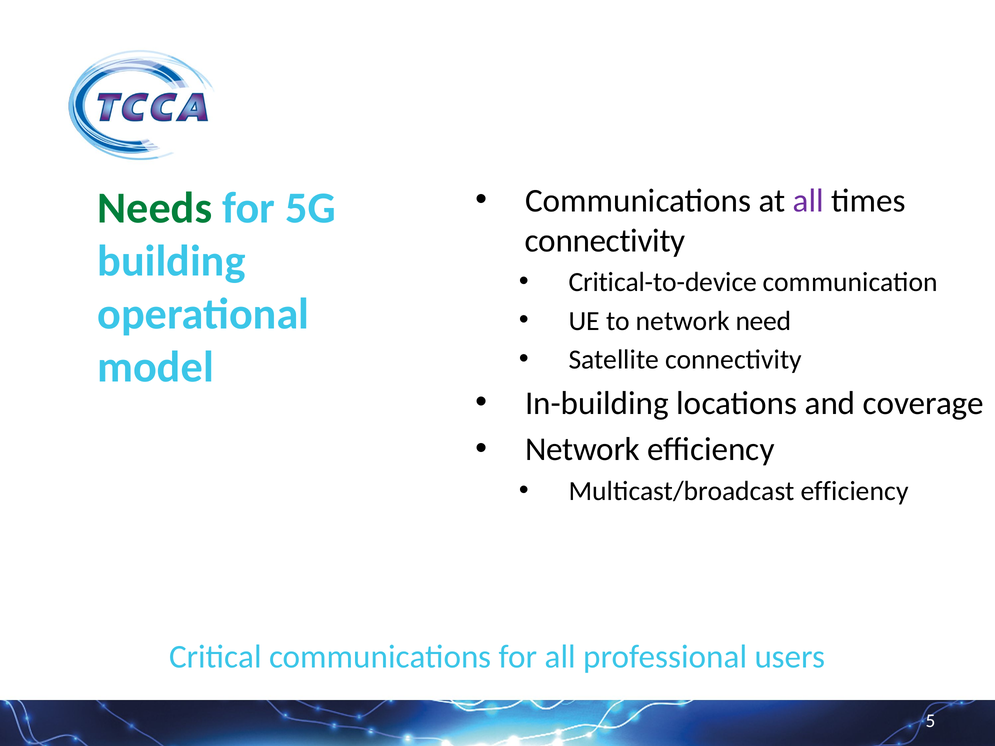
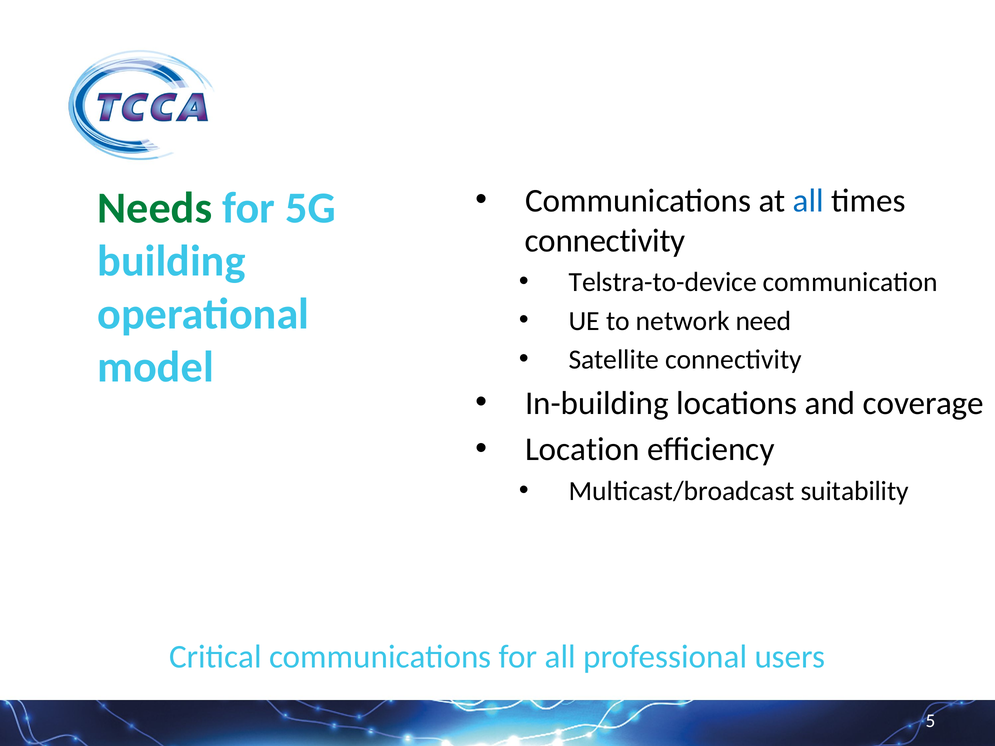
all at (808, 201) colour: purple -> blue
Critical-to-device: Critical-to-device -> Telstra-to-device
Network at (582, 450): Network -> Location
Multicast/broadcast efficiency: efficiency -> suitability
